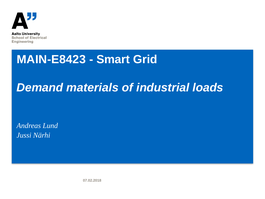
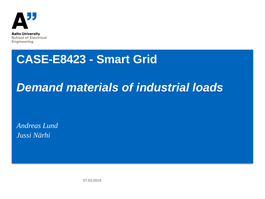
MAIN-E8423: MAIN-E8423 -> CASE-E8423
